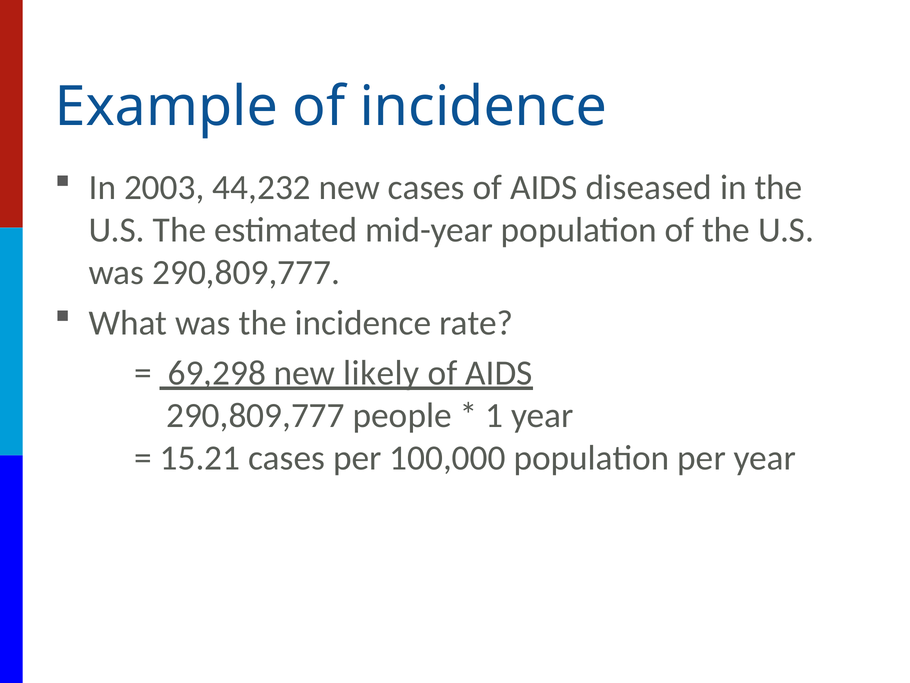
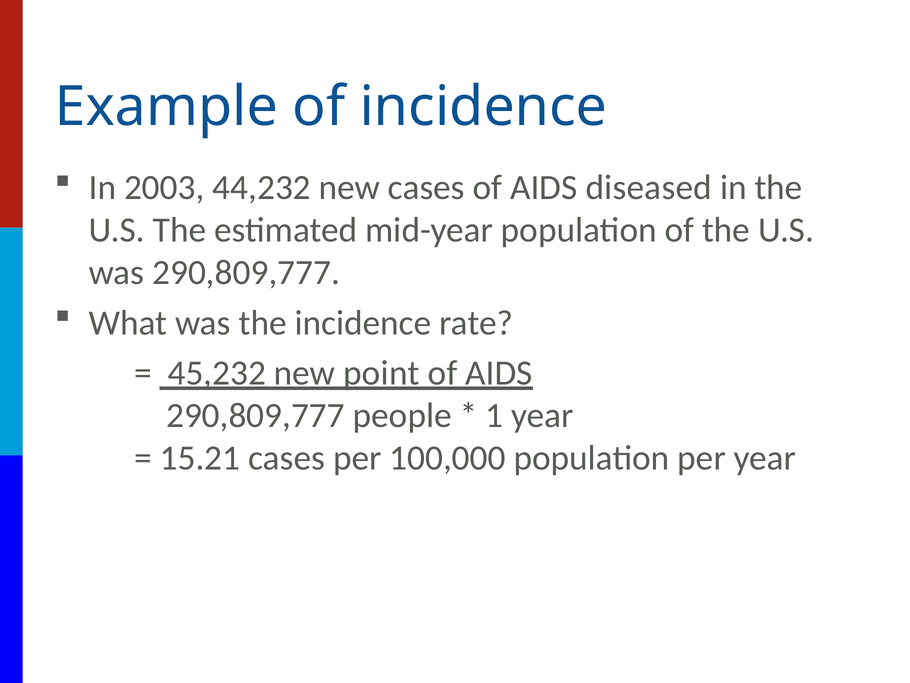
69,298: 69,298 -> 45,232
likely: likely -> point
